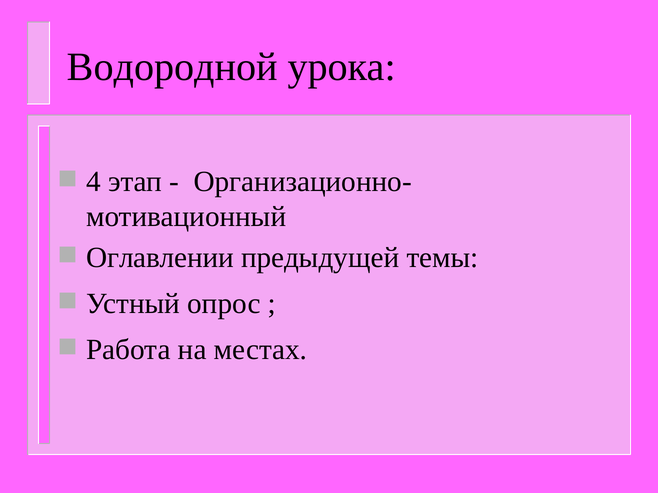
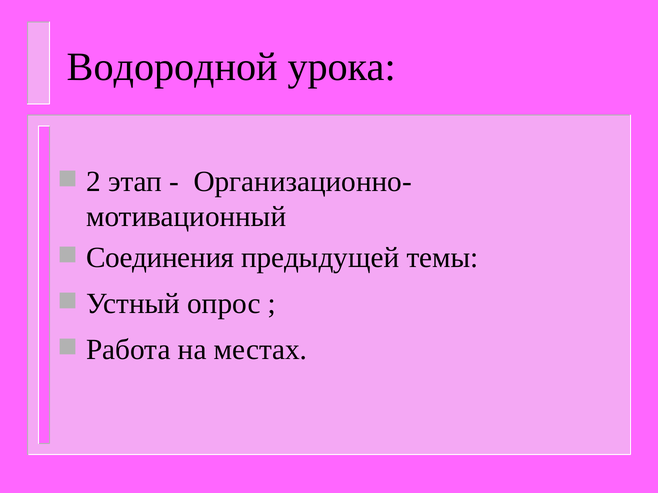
4: 4 -> 2
Оглавлении: Оглавлении -> Соединения
